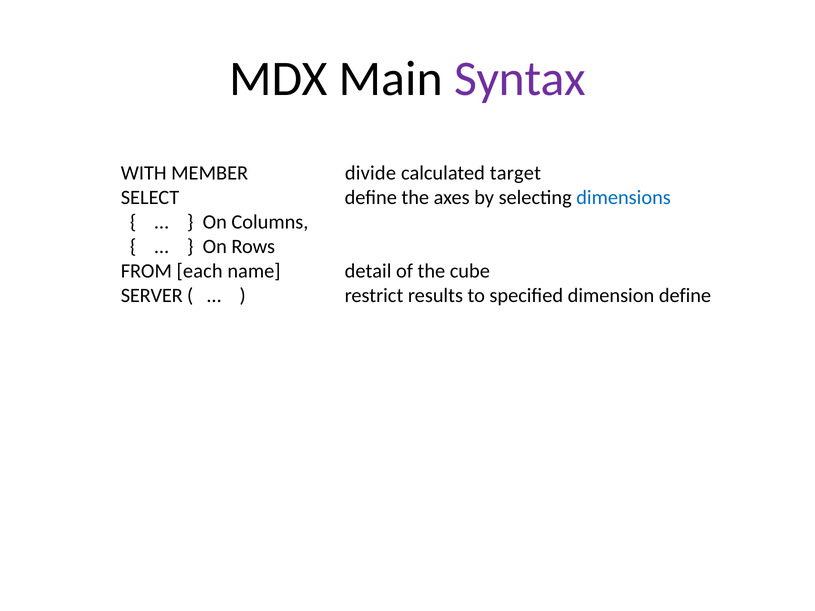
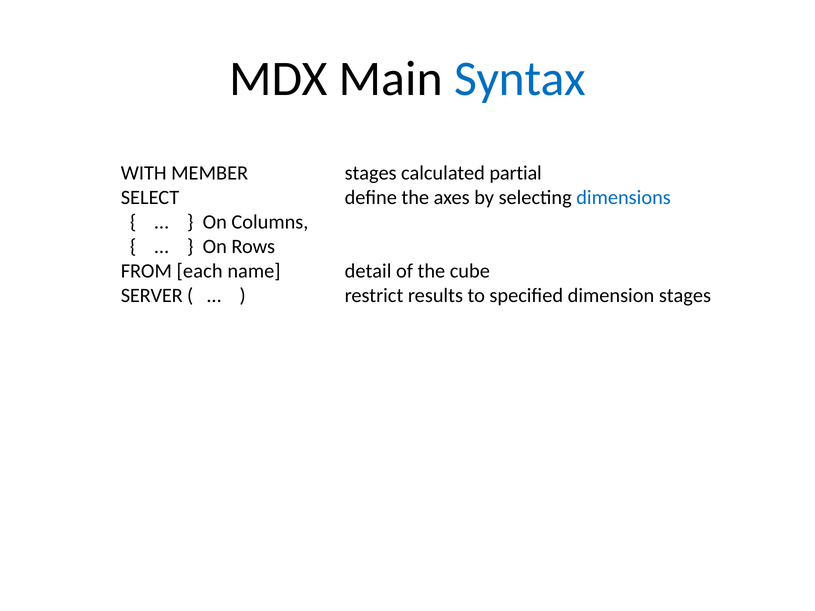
Syntax colour: purple -> blue
MEMBER divide: divide -> stages
target: target -> partial
dimension define: define -> stages
